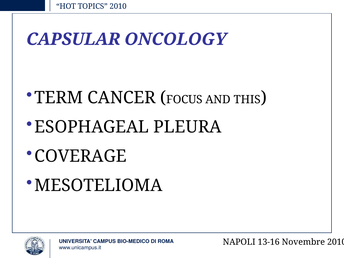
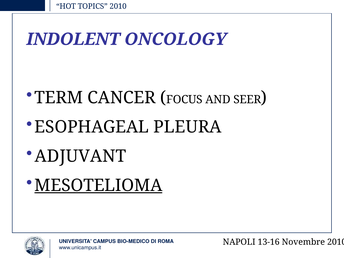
CAPSULAR: CAPSULAR -> INDOLENT
THIS: THIS -> SEER
COVERAGE: COVERAGE -> ADJUVANT
MESOTELIOMA underline: none -> present
